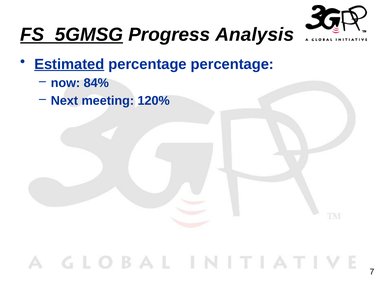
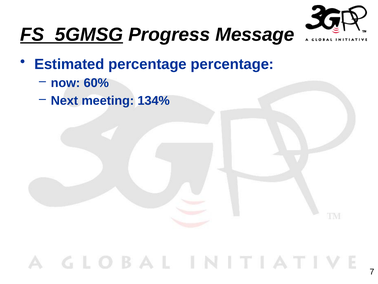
Analysis: Analysis -> Message
Estimated underline: present -> none
84%: 84% -> 60%
120%: 120% -> 134%
